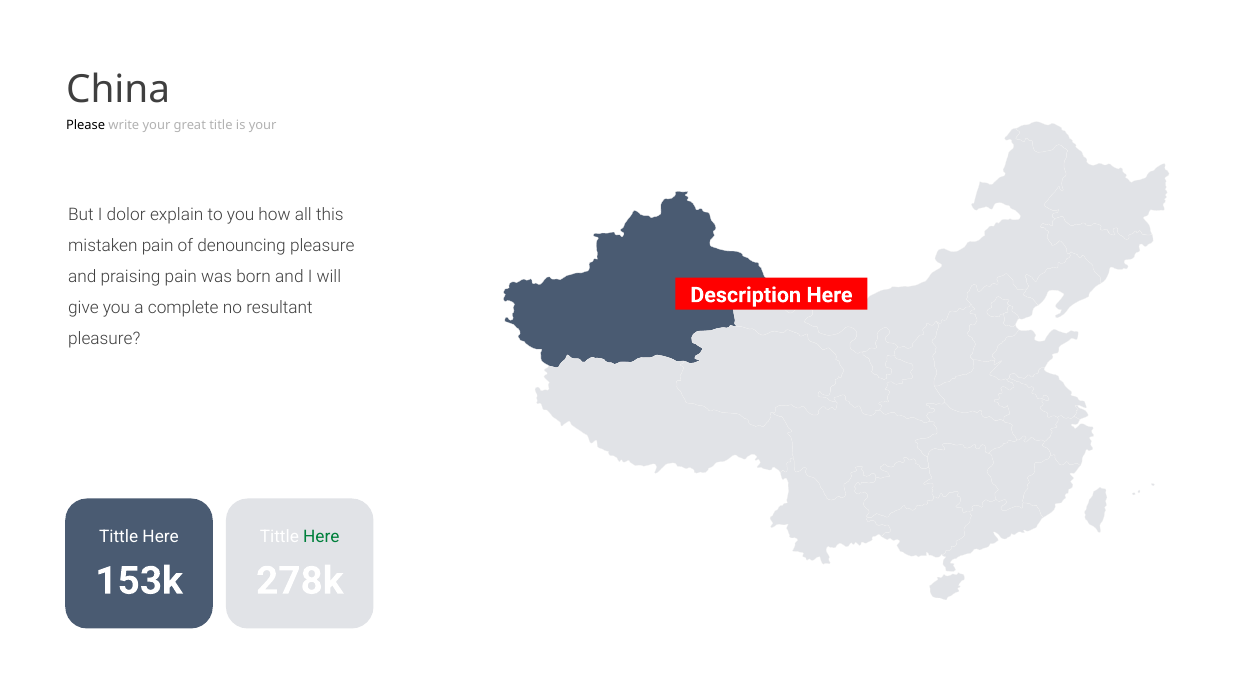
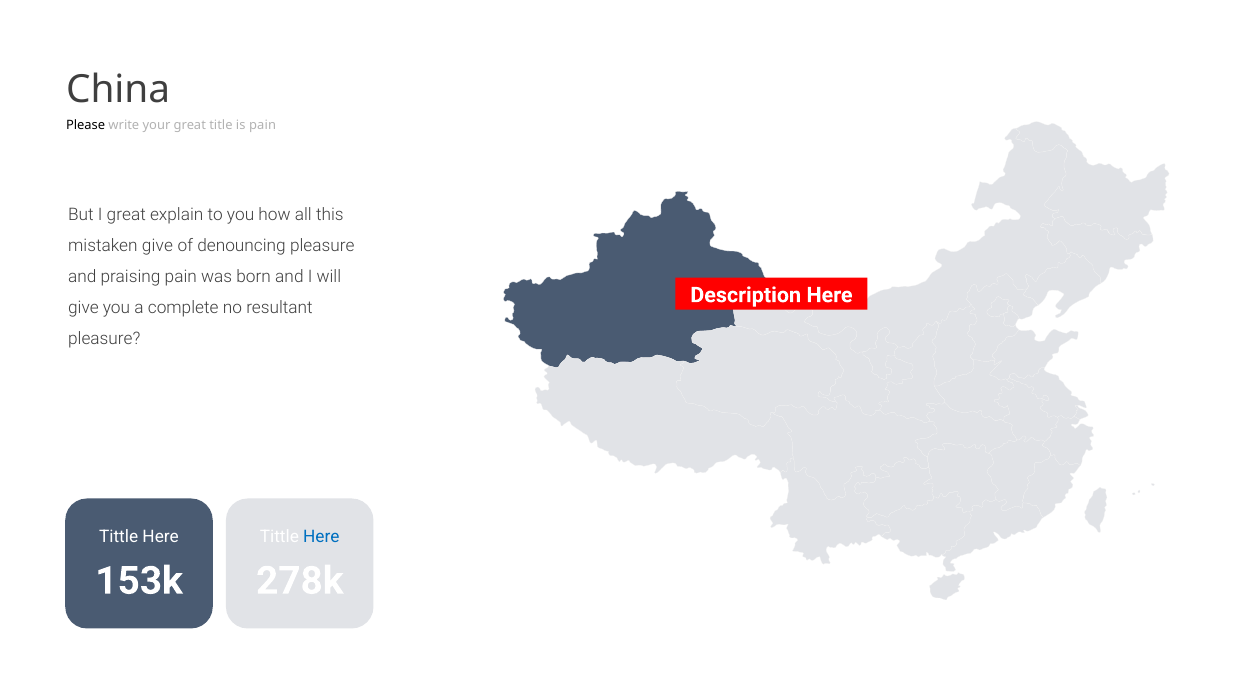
is your: your -> pain
I dolor: dolor -> great
mistaken pain: pain -> give
Here at (321, 537) colour: green -> blue
